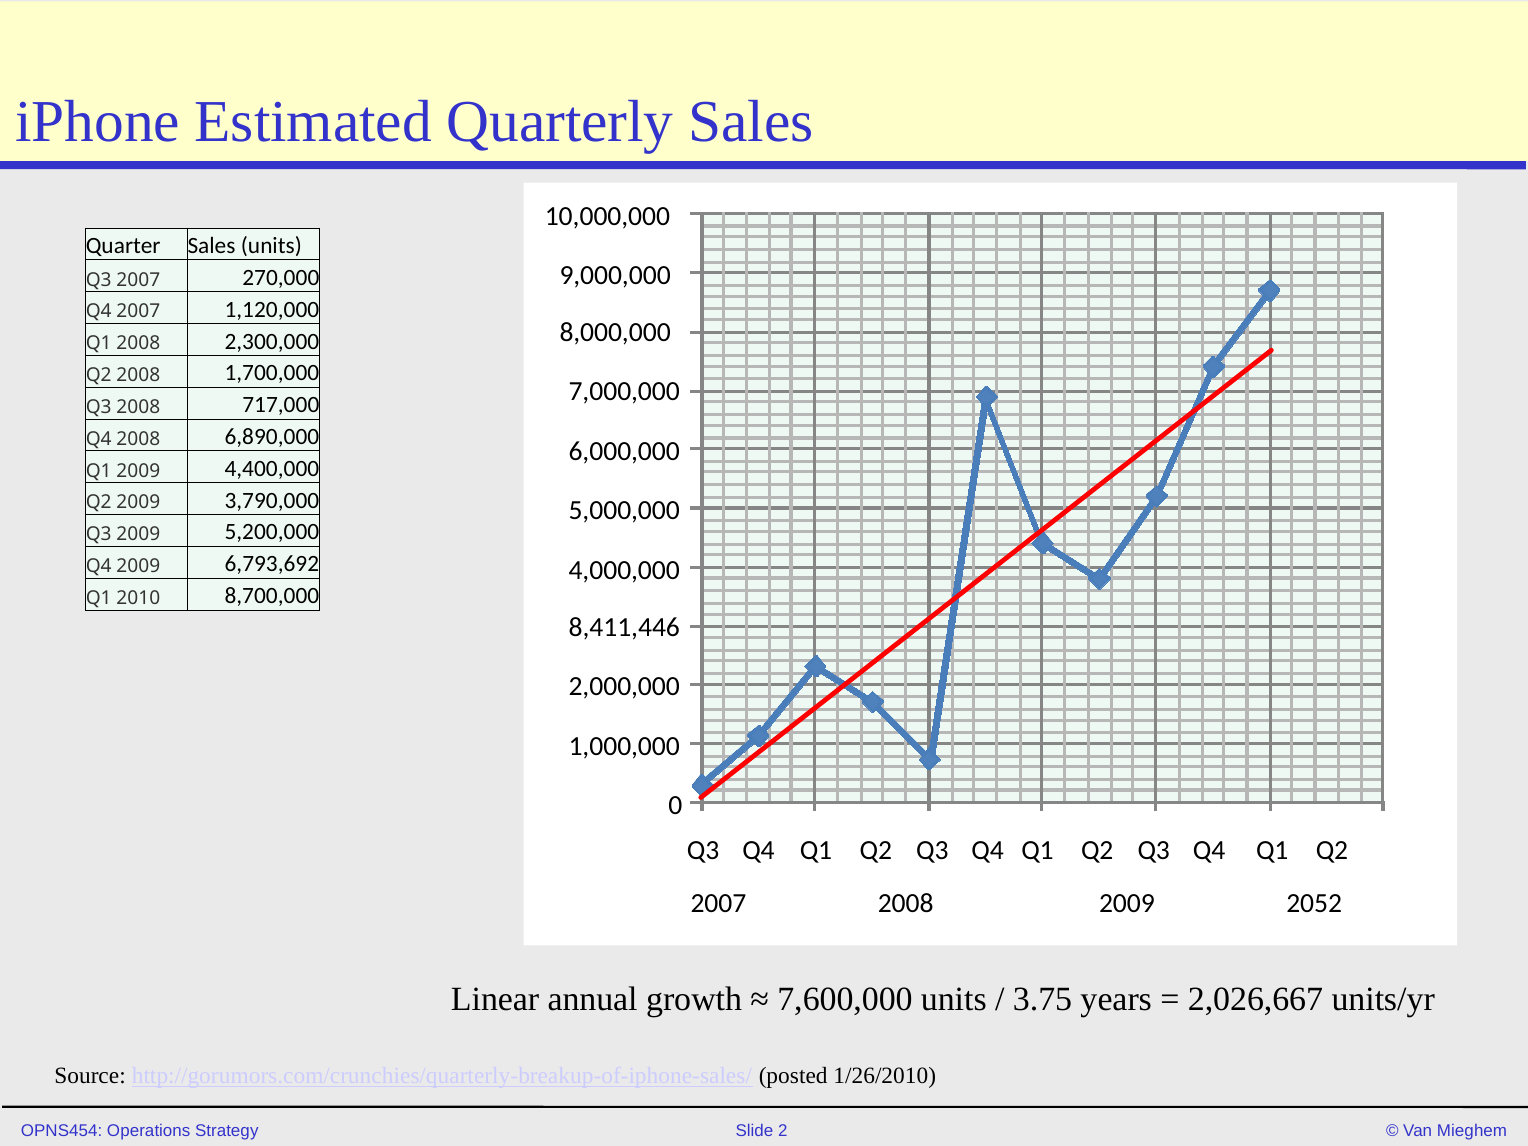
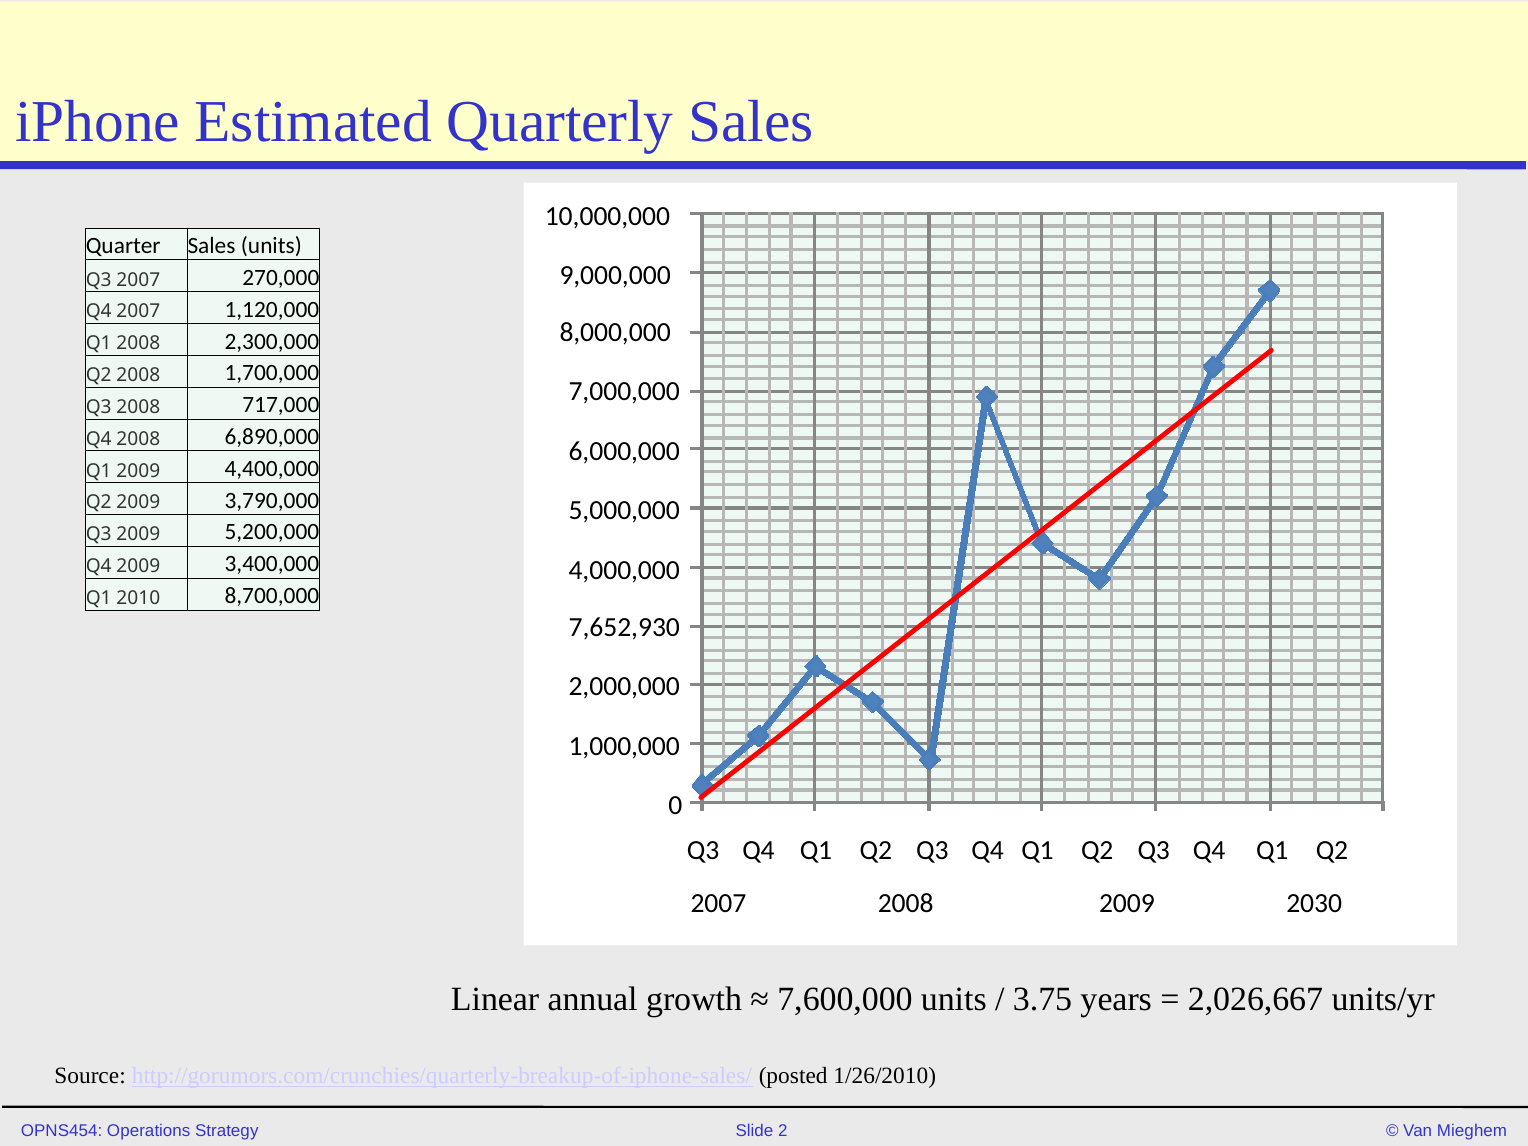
6,793,692: 6,793,692 -> 3,400,000
8,411,446: 8,411,446 -> 7,652,930
2052: 2052 -> 2030
